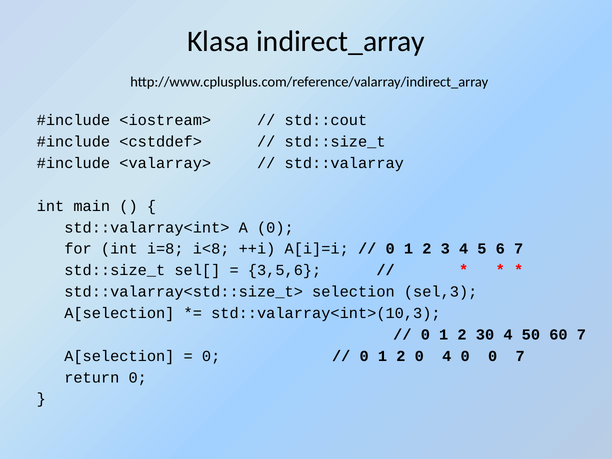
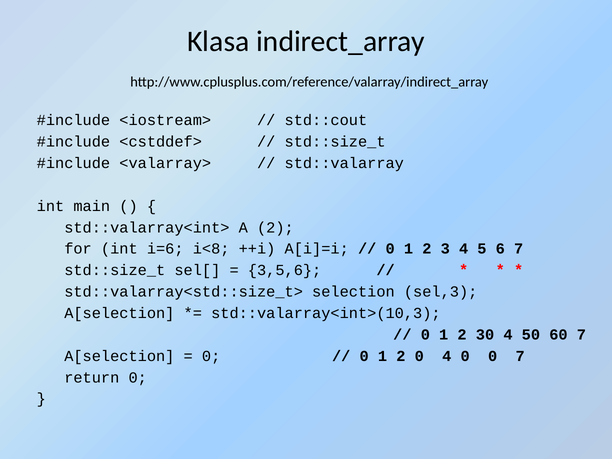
A 0: 0 -> 2
i=8: i=8 -> i=6
